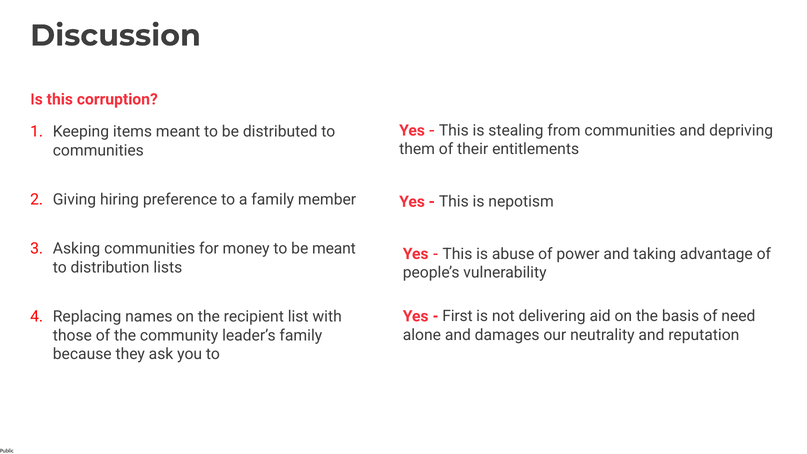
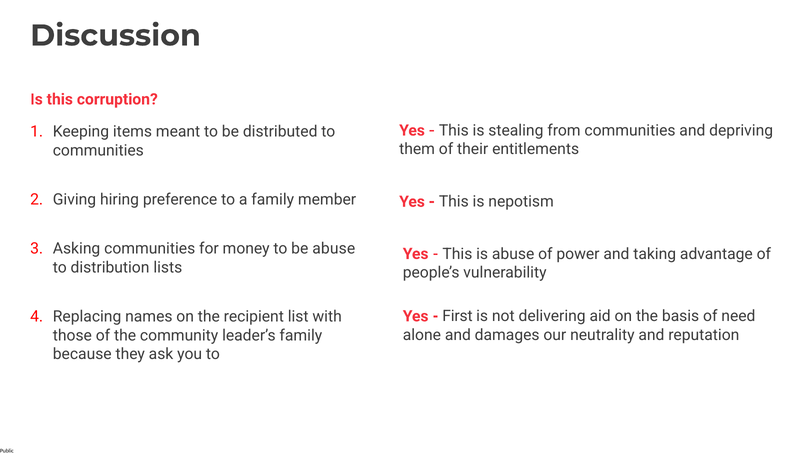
be meant: meant -> abuse
